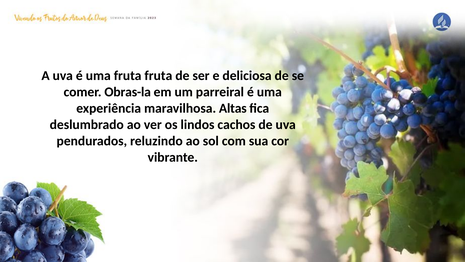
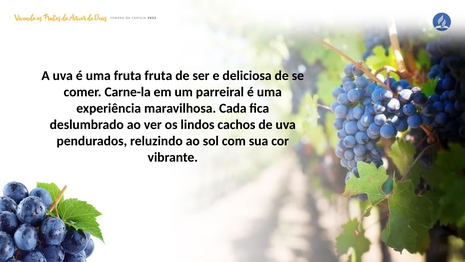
Obras-la: Obras-la -> Carne-la
Altas: Altas -> Cada
